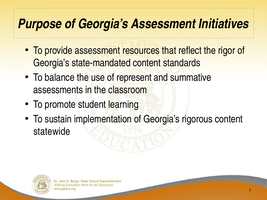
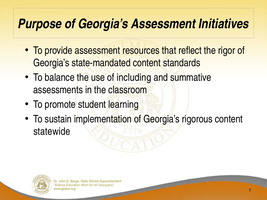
represent: represent -> including
